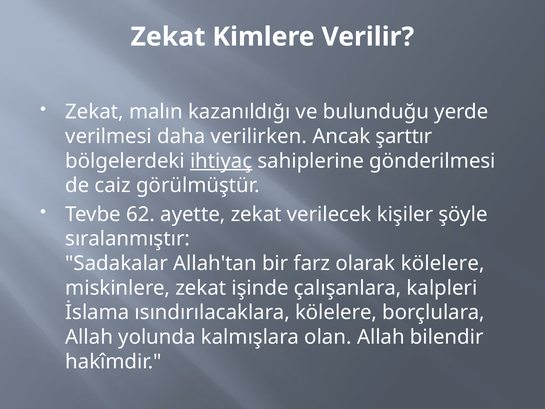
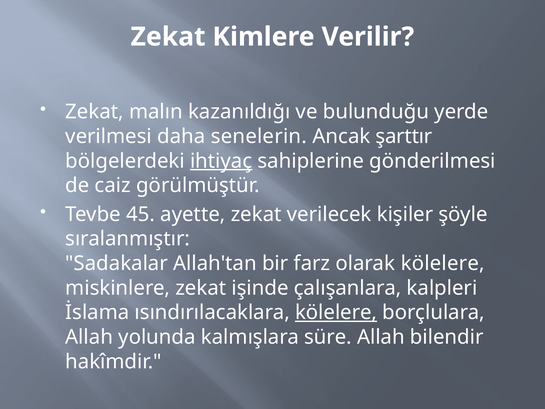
verilirken: verilirken -> senelerin
62: 62 -> 45
kölelere at (336, 312) underline: none -> present
olan: olan -> süre
